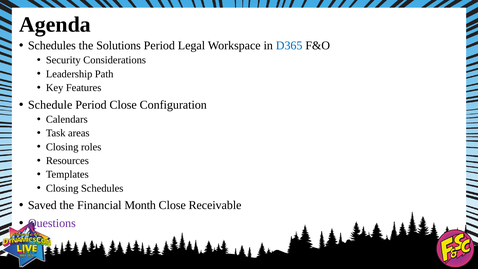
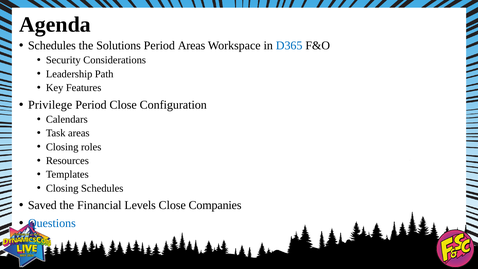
Period Legal: Legal -> Areas
Schedule: Schedule -> Privilege
Month: Month -> Levels
Receivable: Receivable -> Companies
Questions colour: purple -> blue
